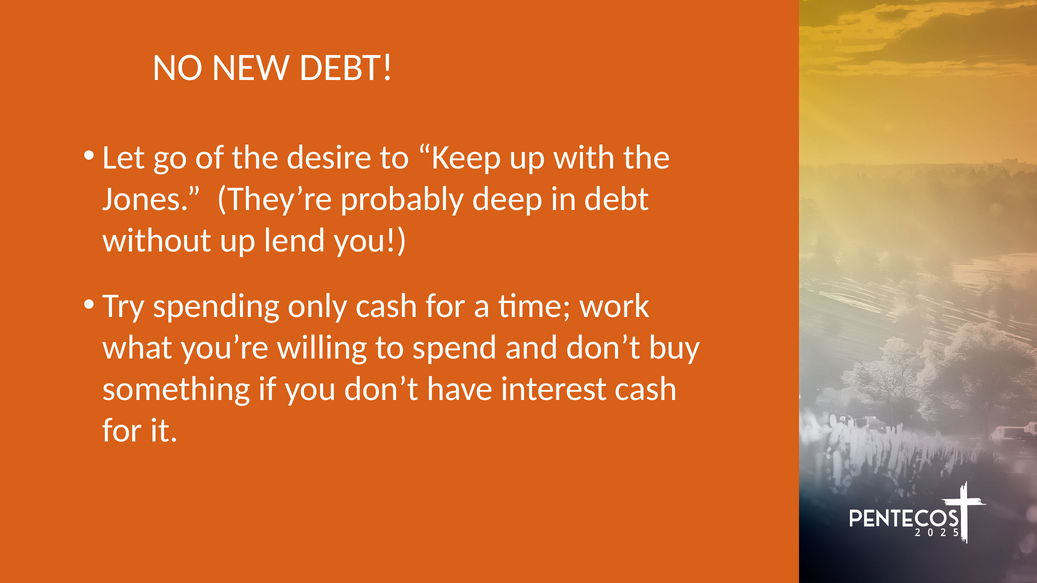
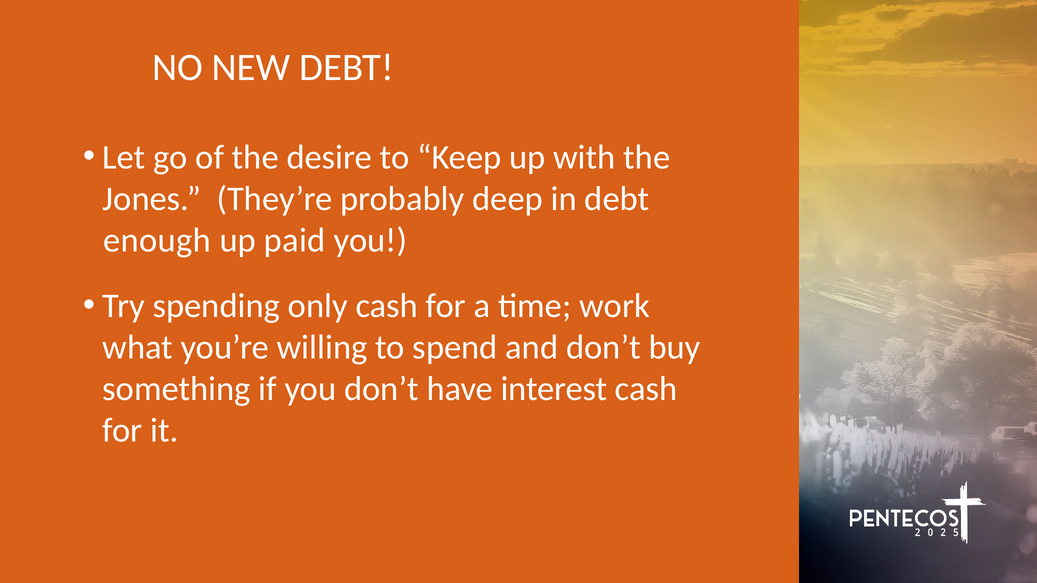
without: without -> enough
lend: lend -> paid
